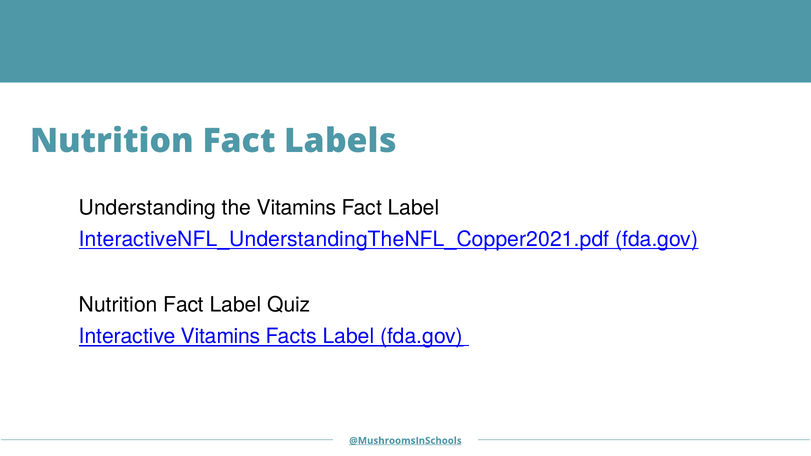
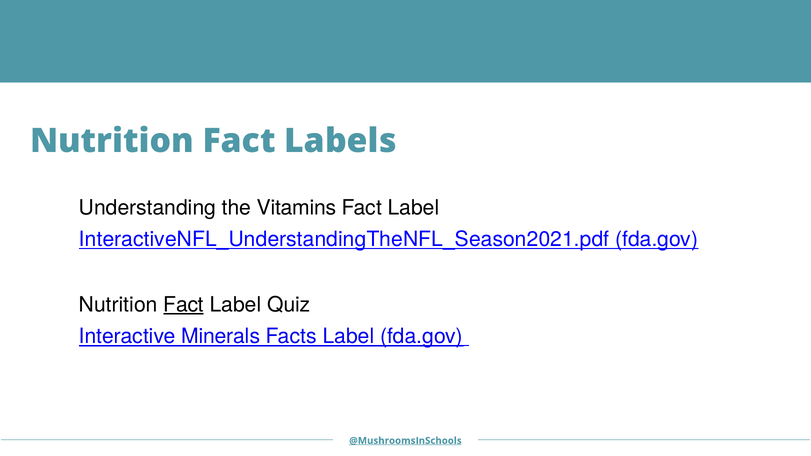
InteractiveNFL_UnderstandingTheNFL_Copper2021.pdf: InteractiveNFL_UnderstandingTheNFL_Copper2021.pdf -> InteractiveNFL_UnderstandingTheNFL_Season2021.pdf
Fact at (184, 305) underline: none -> present
Interactive Vitamins: Vitamins -> Minerals
